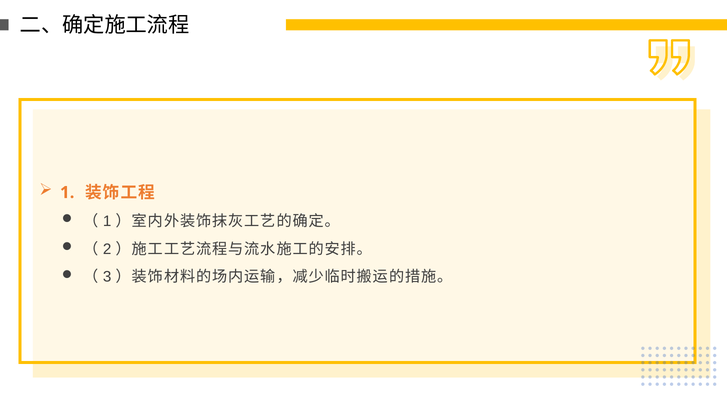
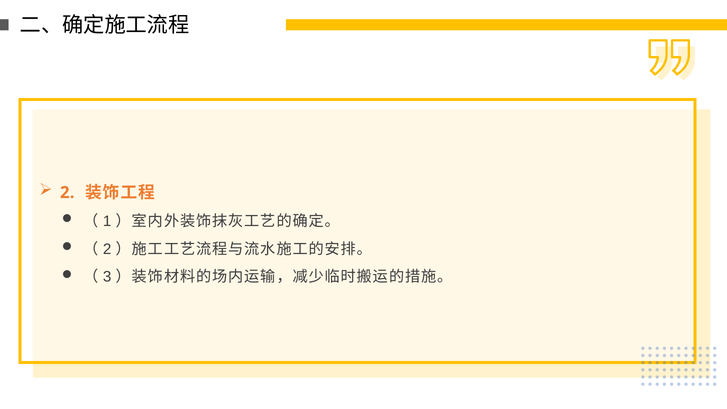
1 at (67, 192): 1 -> 2
